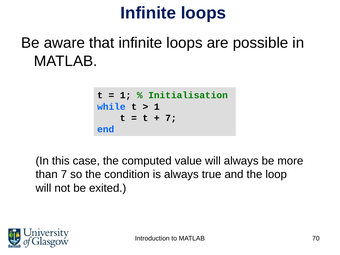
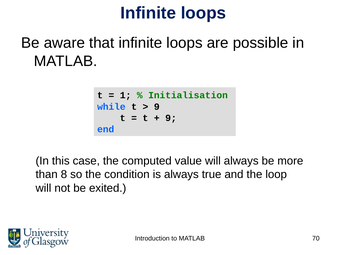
1 at (157, 107): 1 -> 9
7 at (171, 118): 7 -> 9
than 7: 7 -> 8
